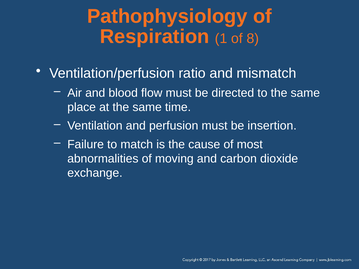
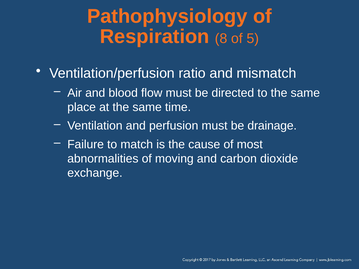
1: 1 -> 8
8: 8 -> 5
insertion: insertion -> drainage
